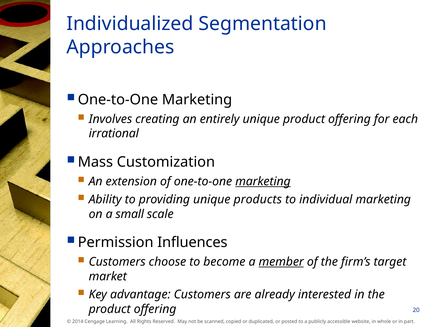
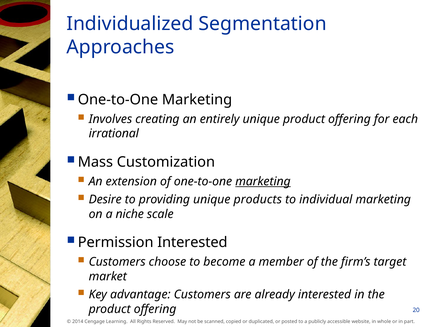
Ability: Ability -> Desire
small: small -> niche
Permission Influences: Influences -> Interested
member underline: present -> none
